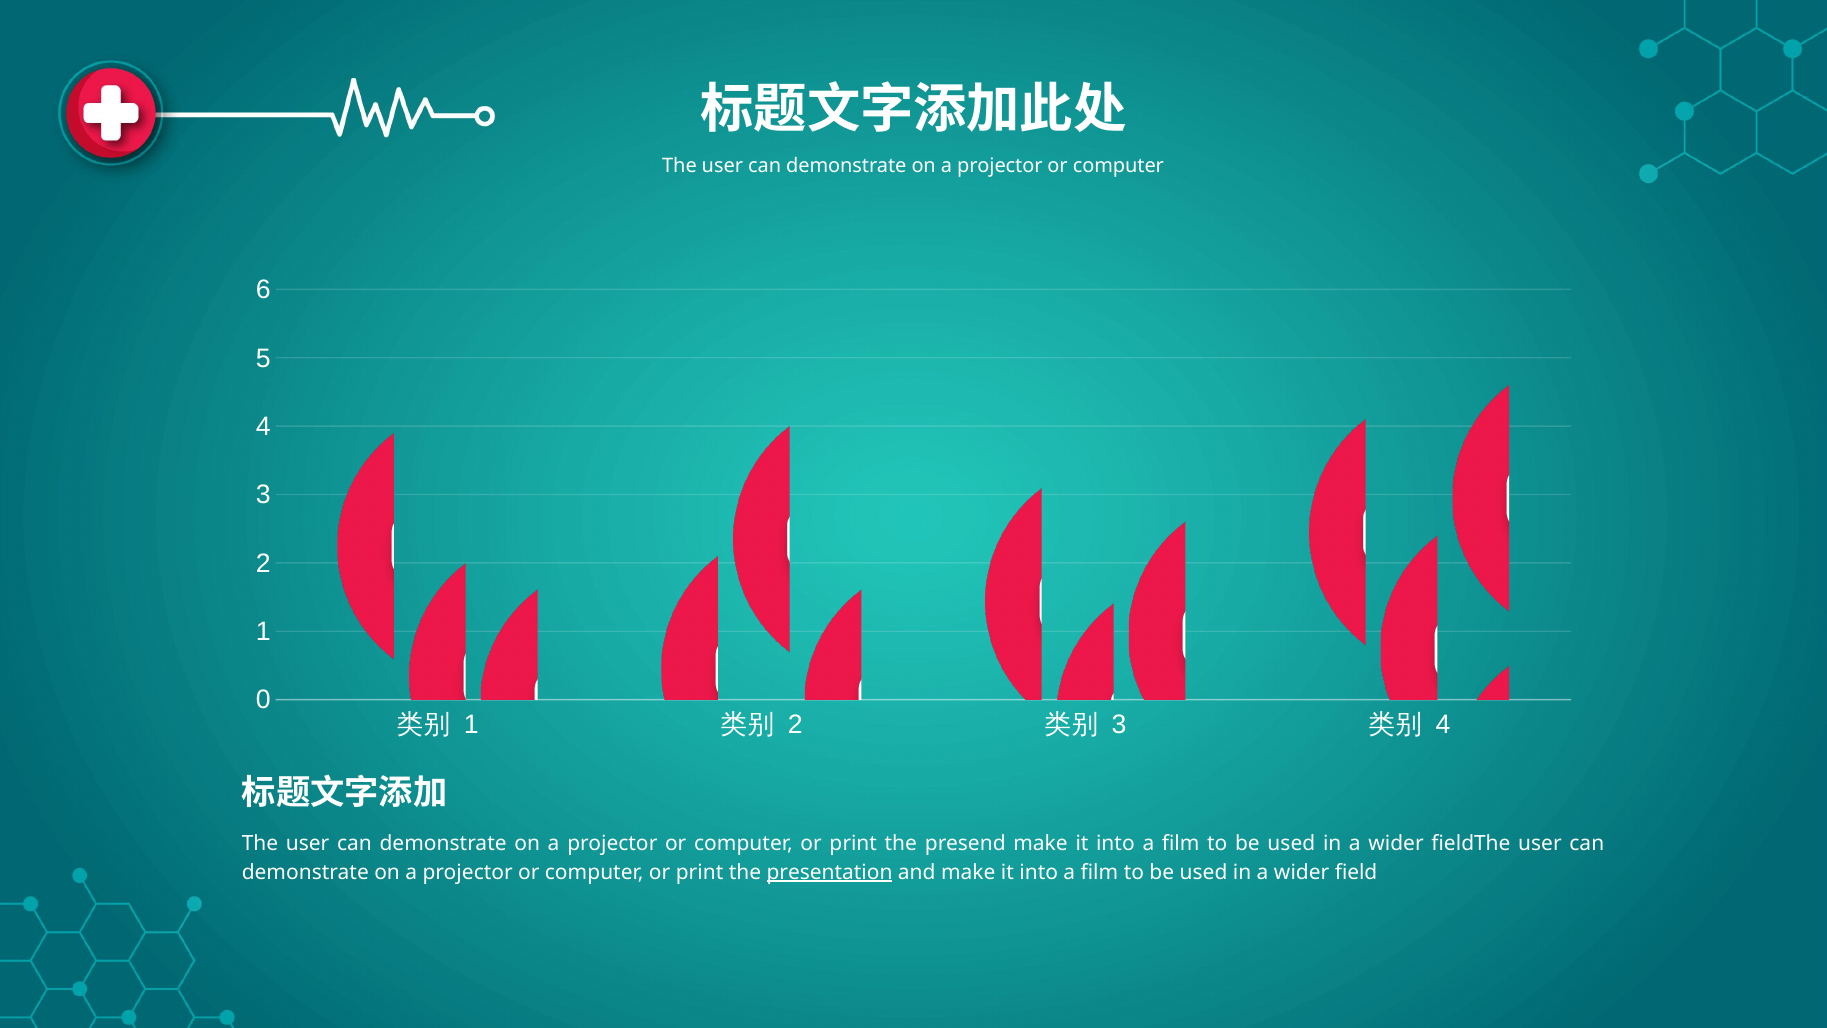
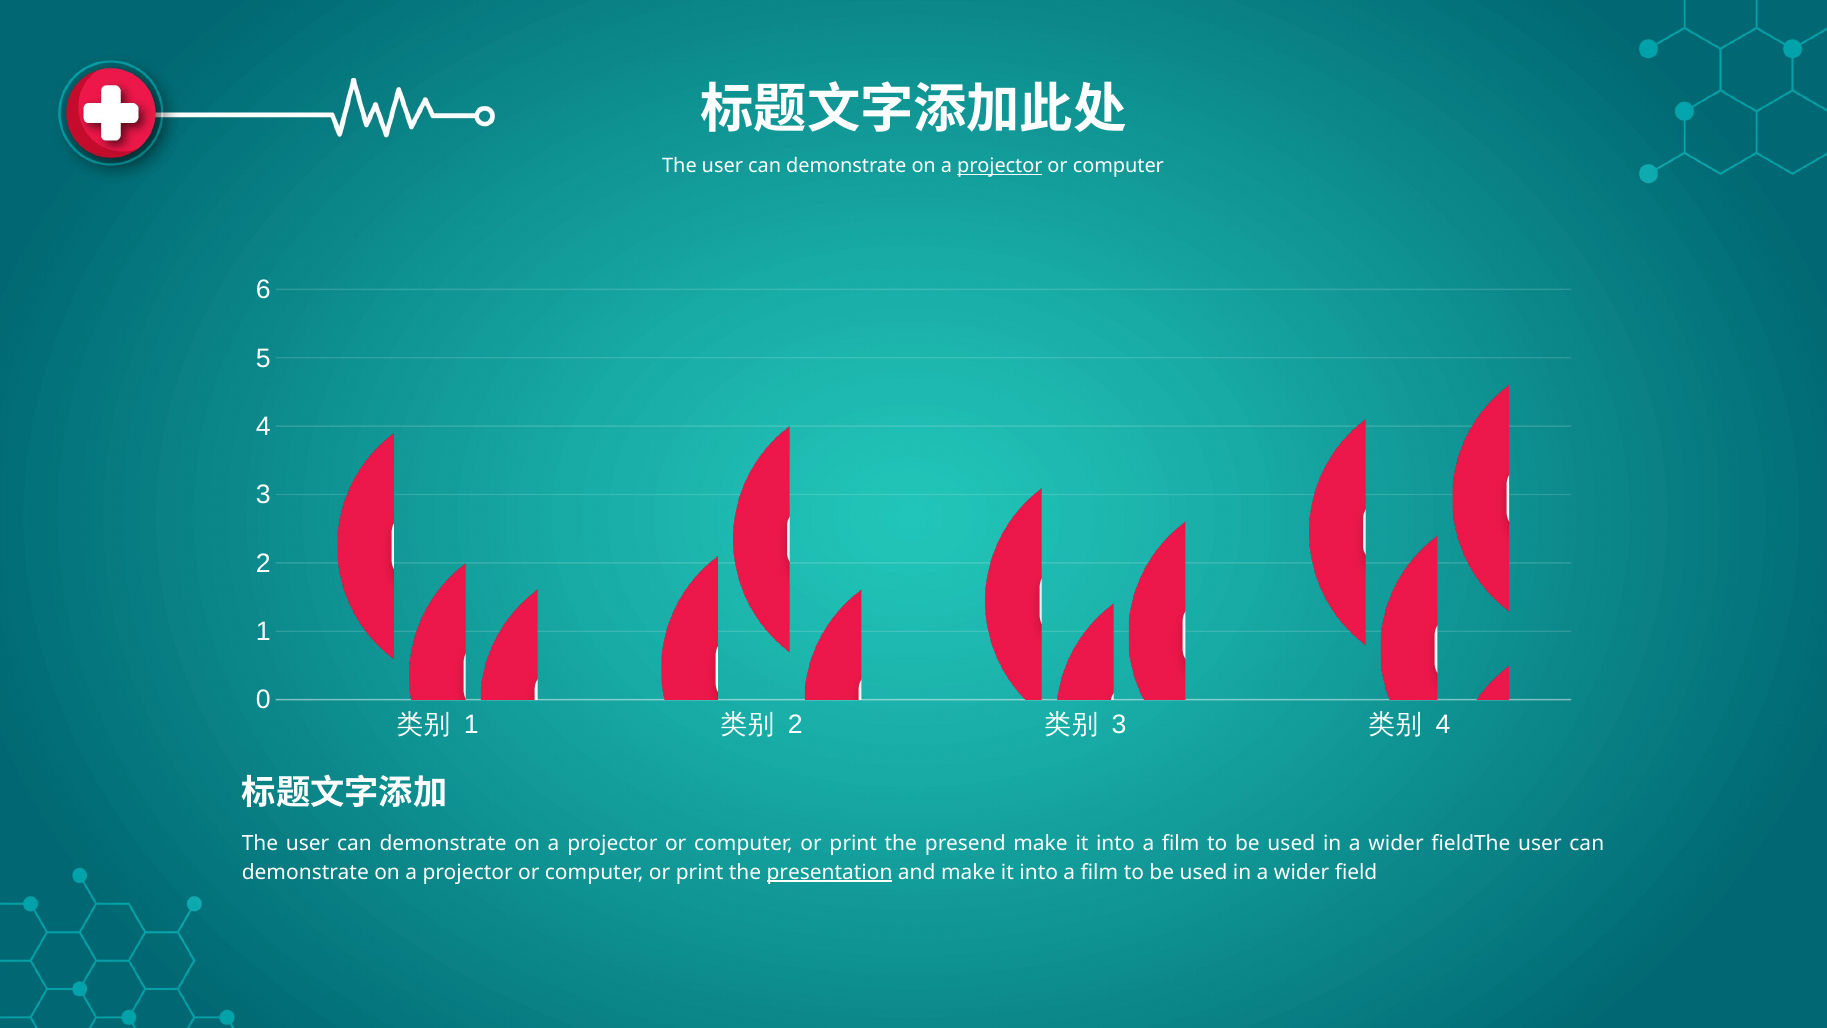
projector at (1000, 166) underline: none -> present
